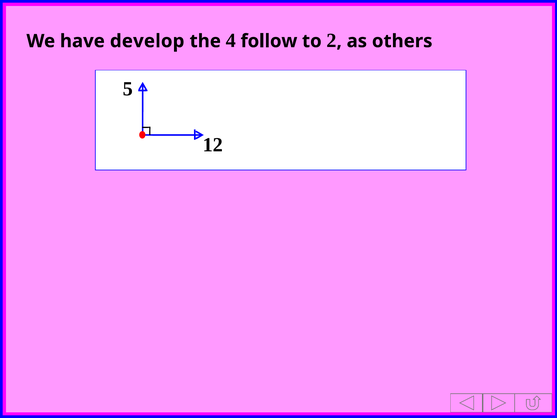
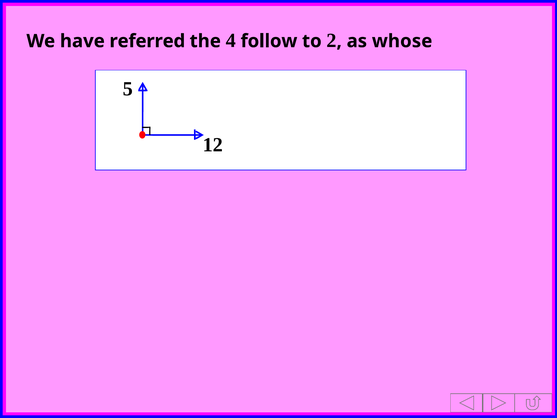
develop: develop -> referred
others: others -> whose
